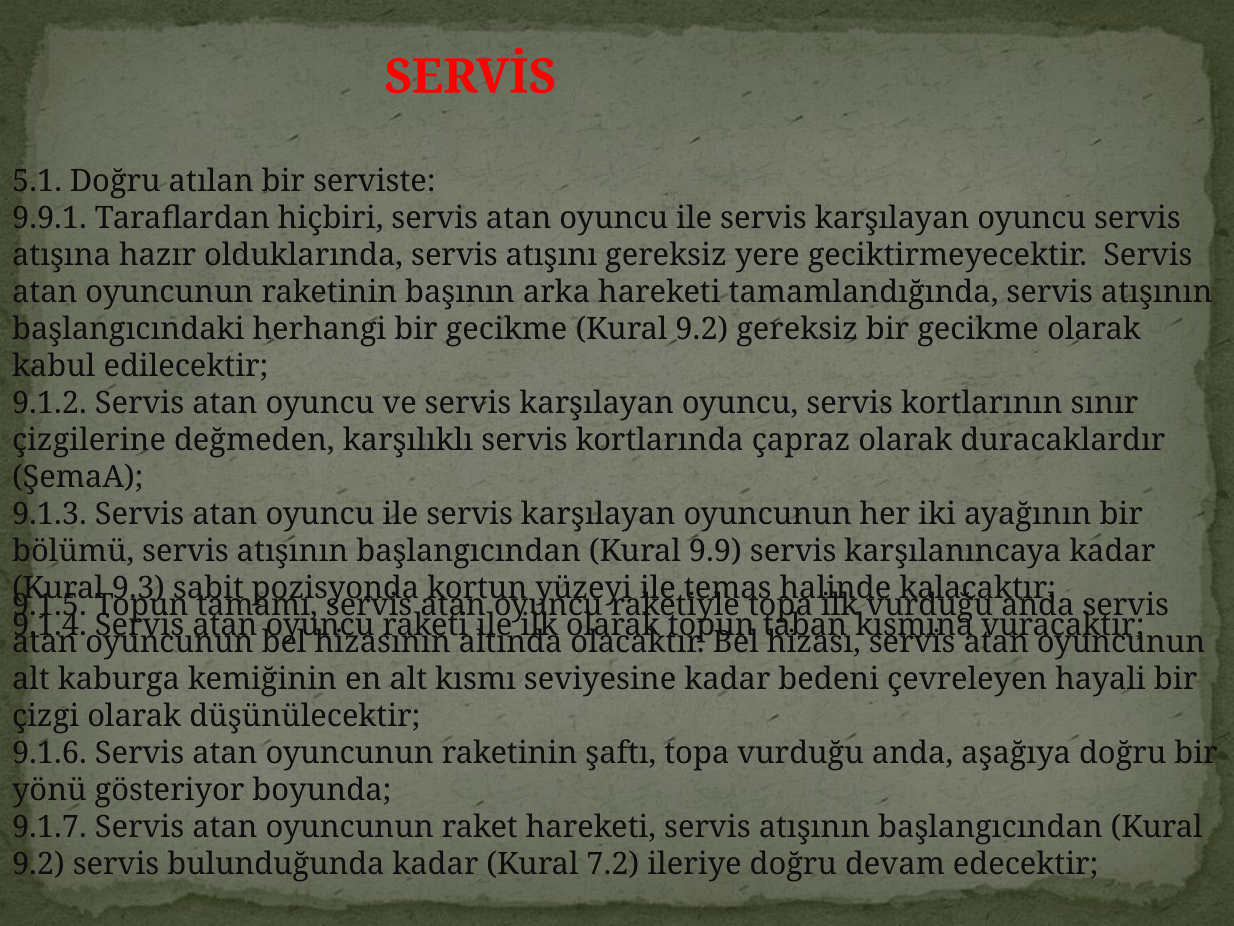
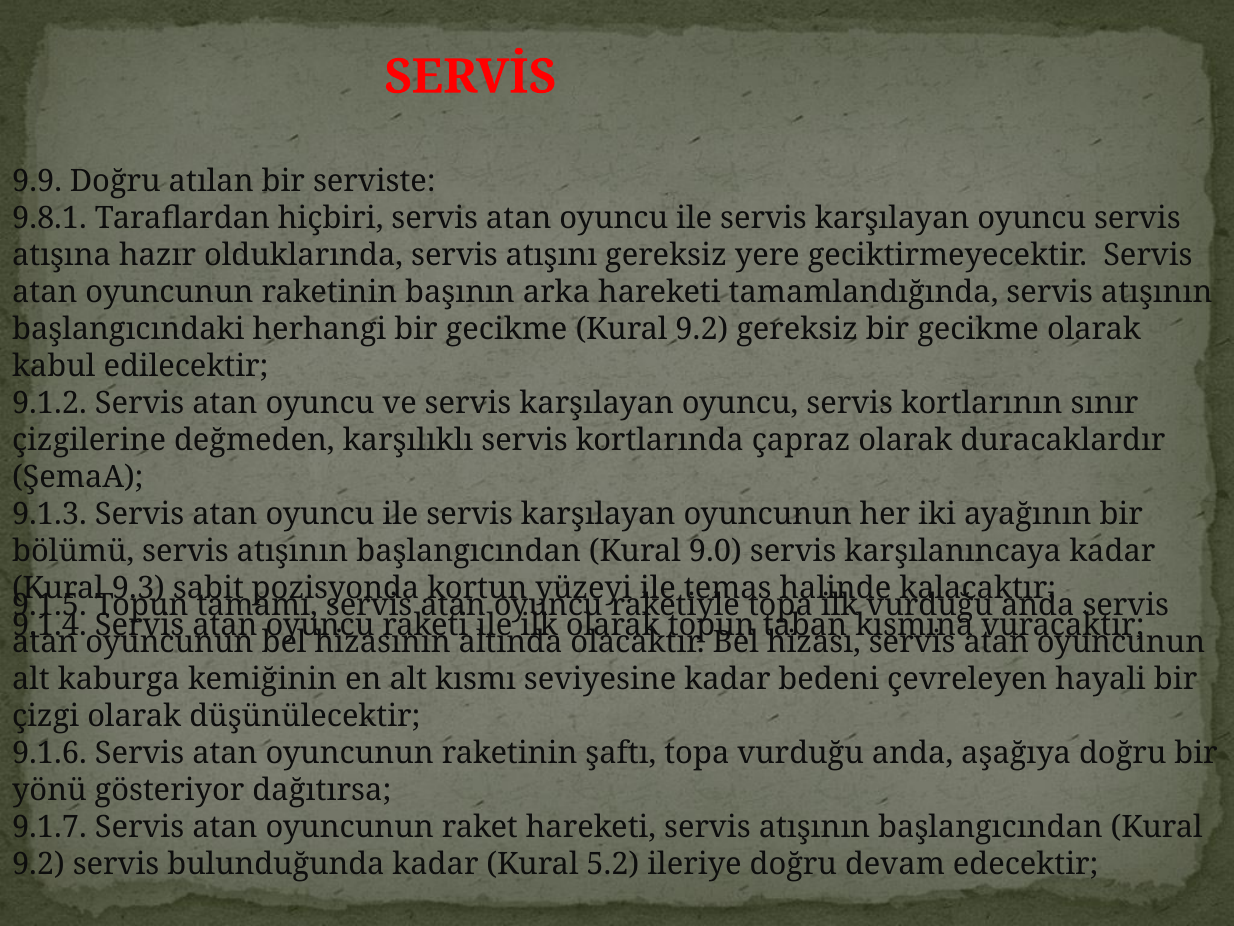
5.1: 5.1 -> 9.9
9.9.1: 9.9.1 -> 9.8.1
9.9: 9.9 -> 9.0
boyunda: boyunda -> dağıtırsa
7.2: 7.2 -> 5.2
